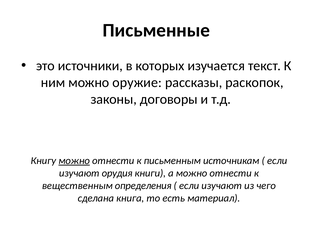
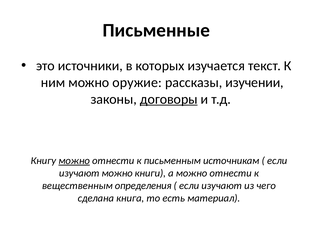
раскопок: раскопок -> изучении
договоры underline: none -> present
изучают орудия: орудия -> можно
